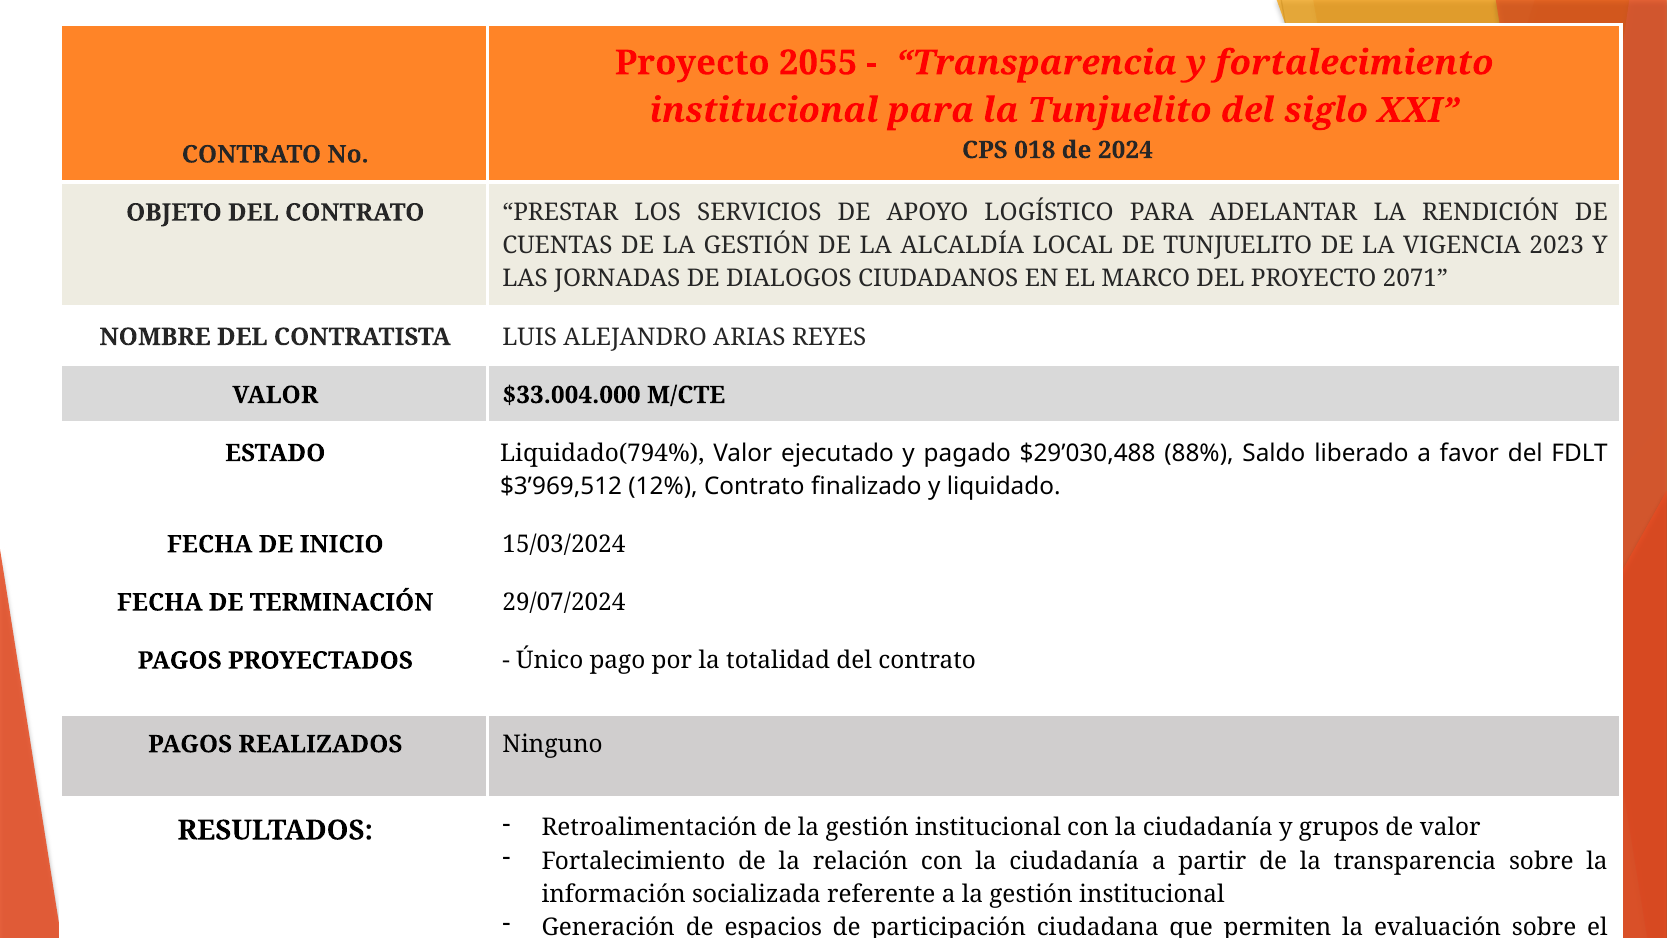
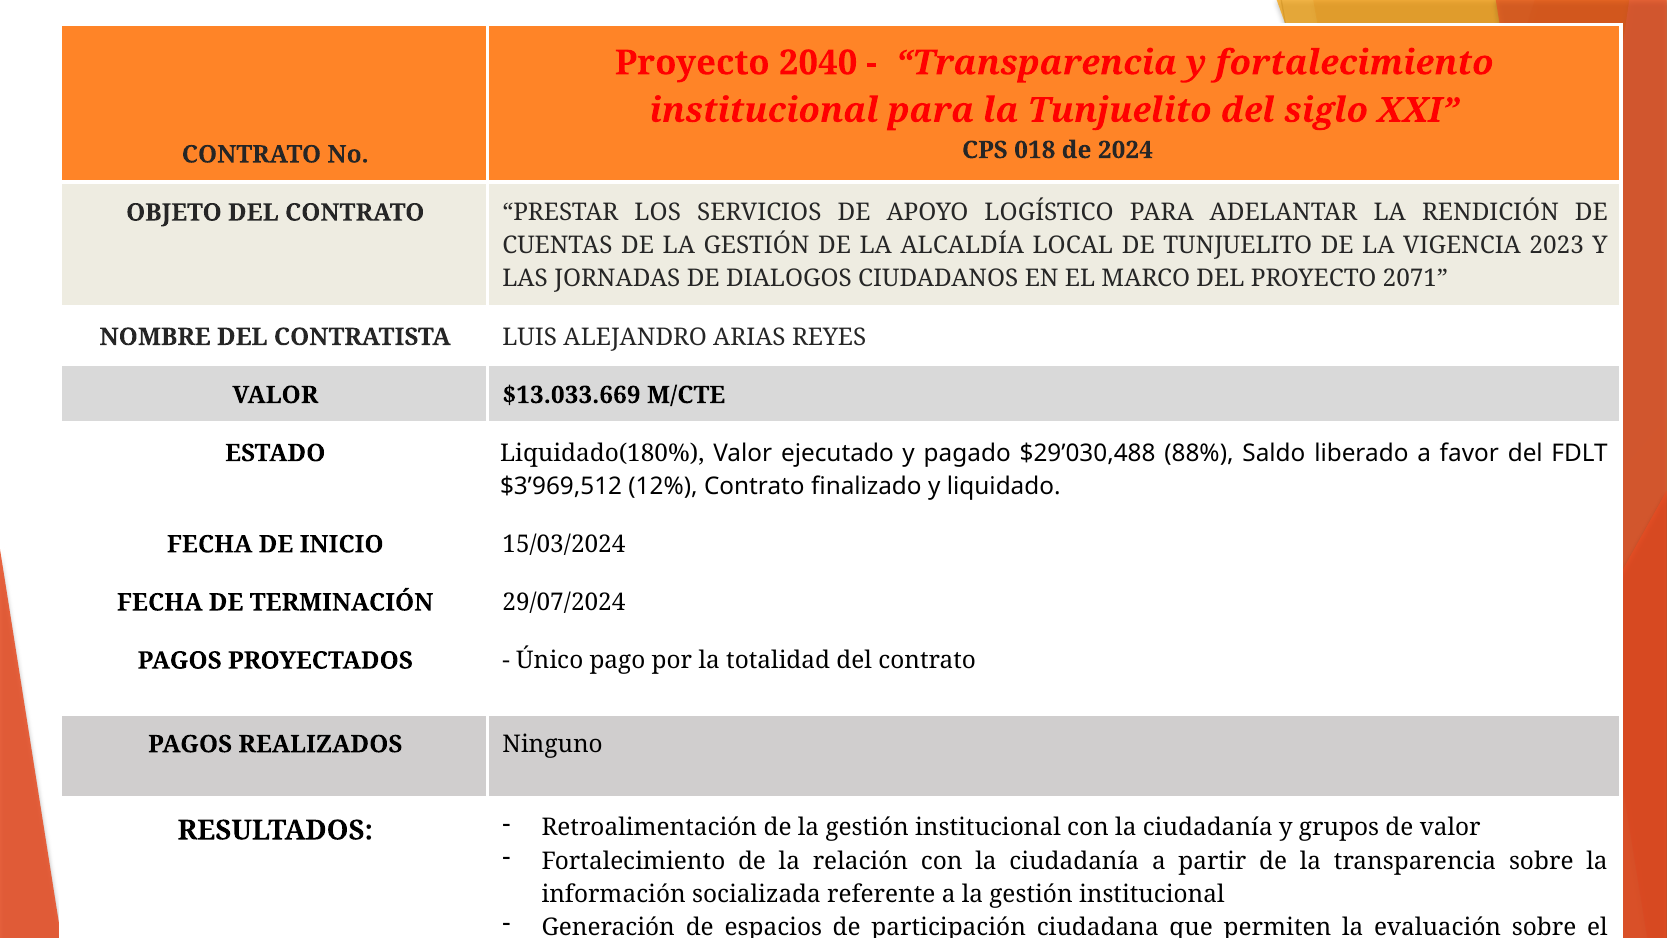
2055: 2055 -> 2040
$33.004.000: $33.004.000 -> $13.033.669
Liquidado(794%: Liquidado(794% -> Liquidado(180%
